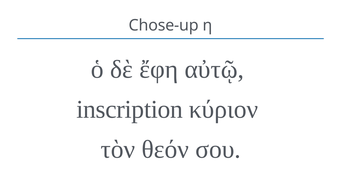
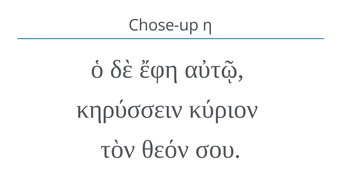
inscription: inscription -> κηρύσσειν
